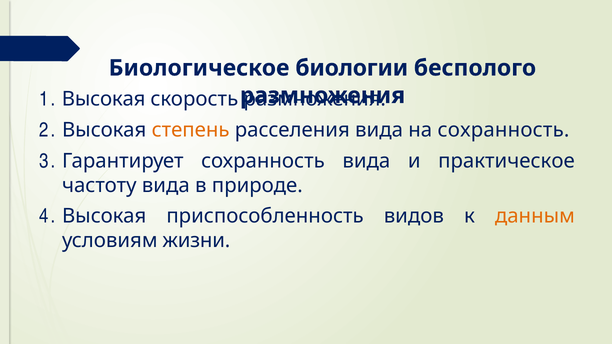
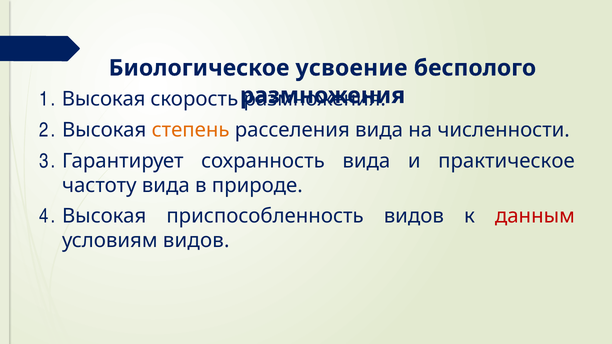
биологии: биологии -> усвоение
на сохранность: сохранность -> численности
данным colour: orange -> red
условиям жизни: жизни -> видов
